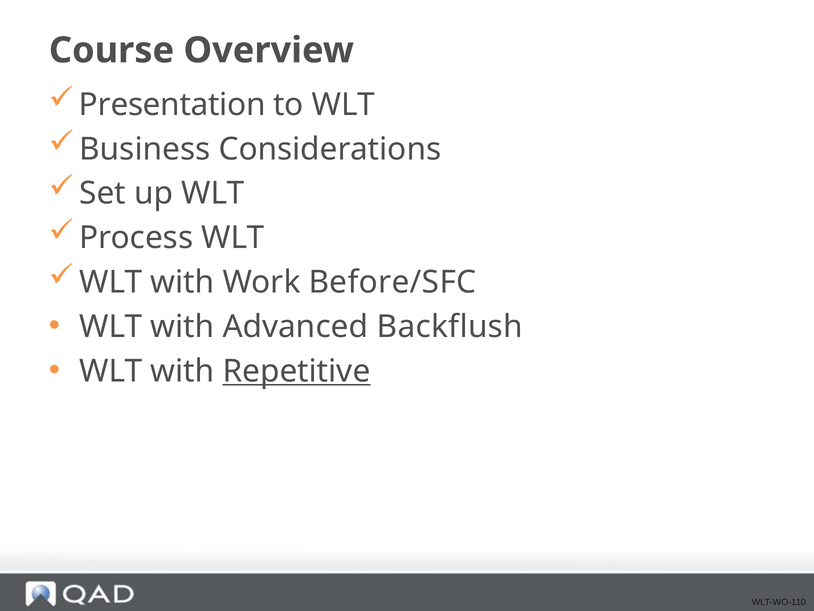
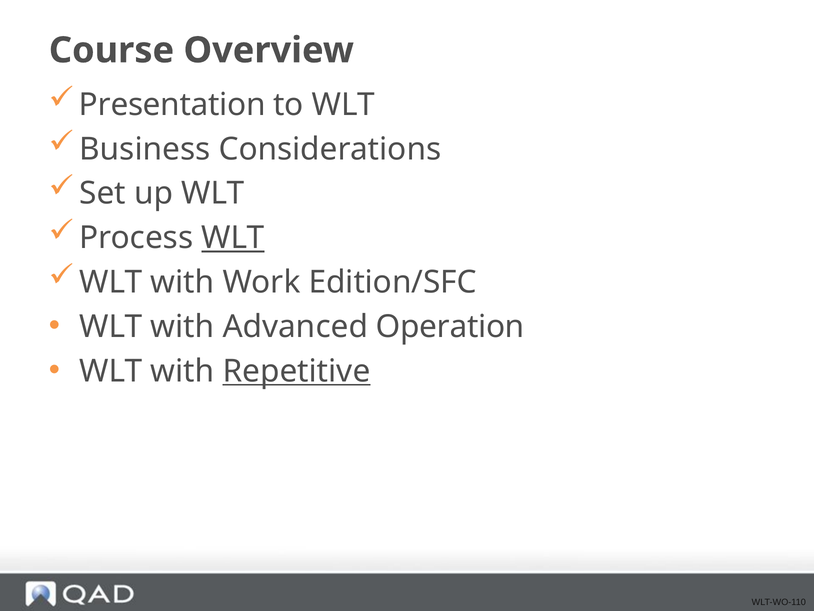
WLT at (233, 238) underline: none -> present
Before/SFC: Before/SFC -> Edition/SFC
Backflush: Backflush -> Operation
